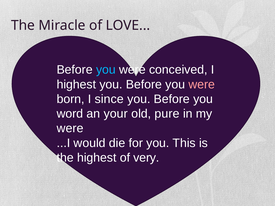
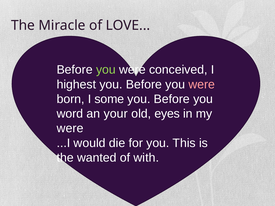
you at (106, 70) colour: light blue -> light green
since: since -> some
pure: pure -> eyes
the highest: highest -> wanted
very: very -> with
